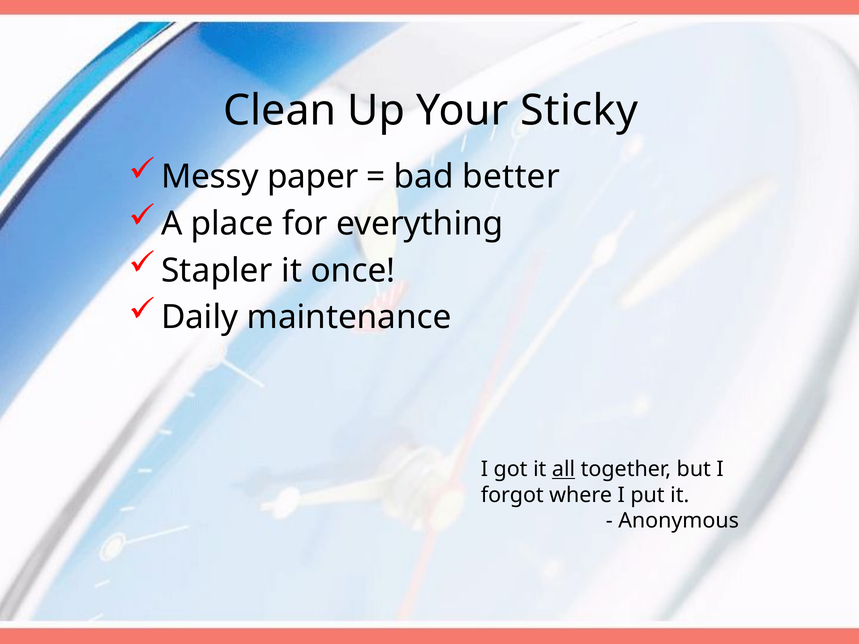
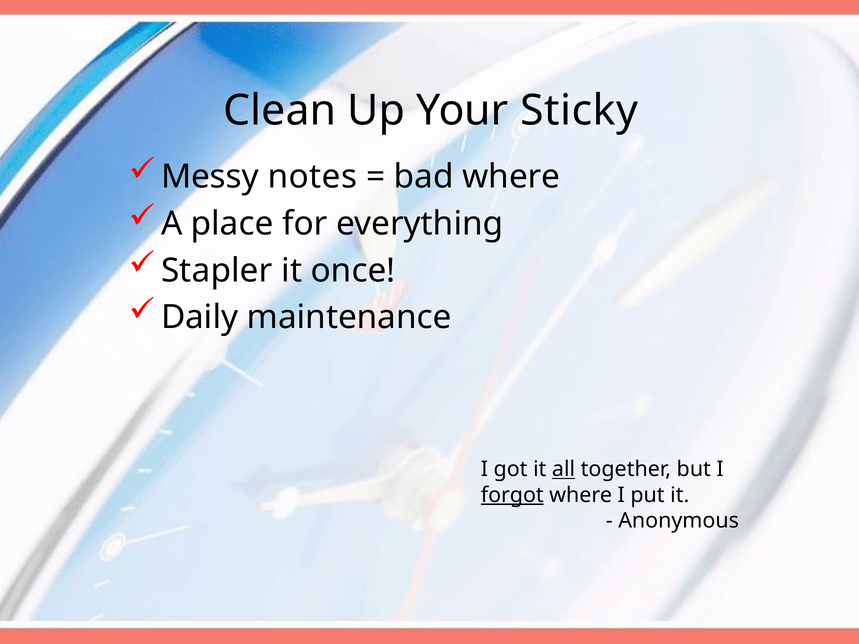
paper: paper -> notes
bad better: better -> where
forgot underline: none -> present
